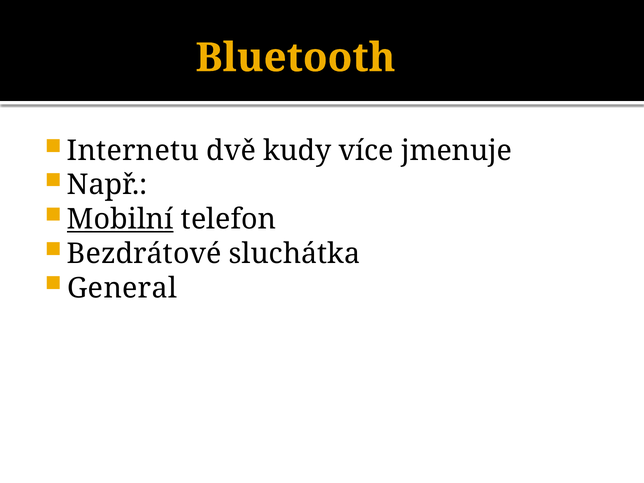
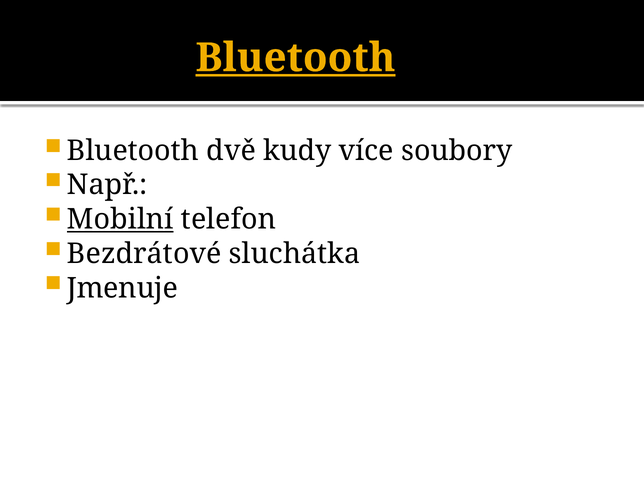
Bluetooth at (296, 58) underline: none -> present
Internetu at (133, 151): Internetu -> Bluetooth
jmenuje: jmenuje -> soubory
General: General -> Jmenuje
